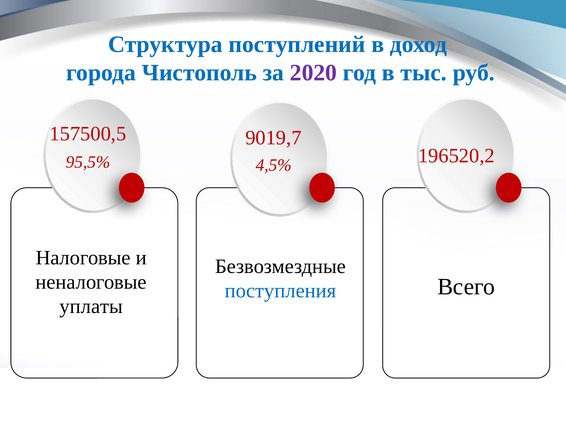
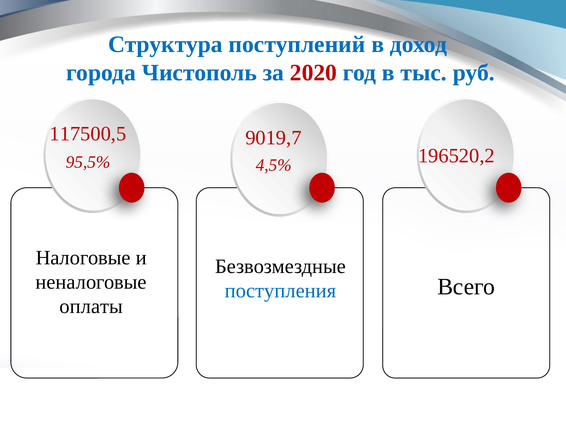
2020 colour: purple -> red
157500,5: 157500,5 -> 117500,5
уплаты: уплаты -> оплаты
